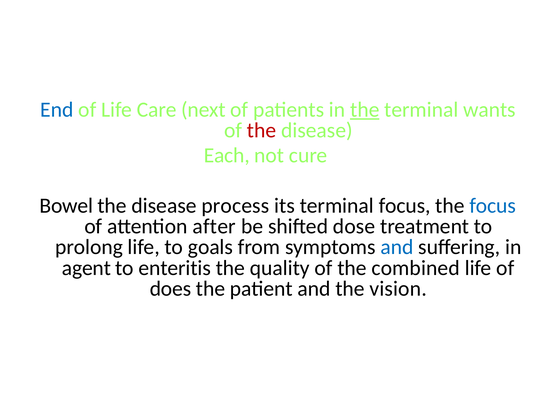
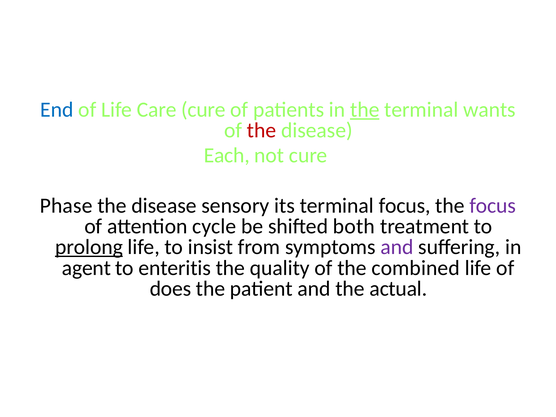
Care next: next -> cure
Bowel: Bowel -> Phase
process: process -> sensory
focus at (493, 206) colour: blue -> purple
after: after -> cycle
dose: dose -> both
prolong underline: none -> present
goals: goals -> insist
and at (397, 247) colour: blue -> purple
vision: vision -> actual
